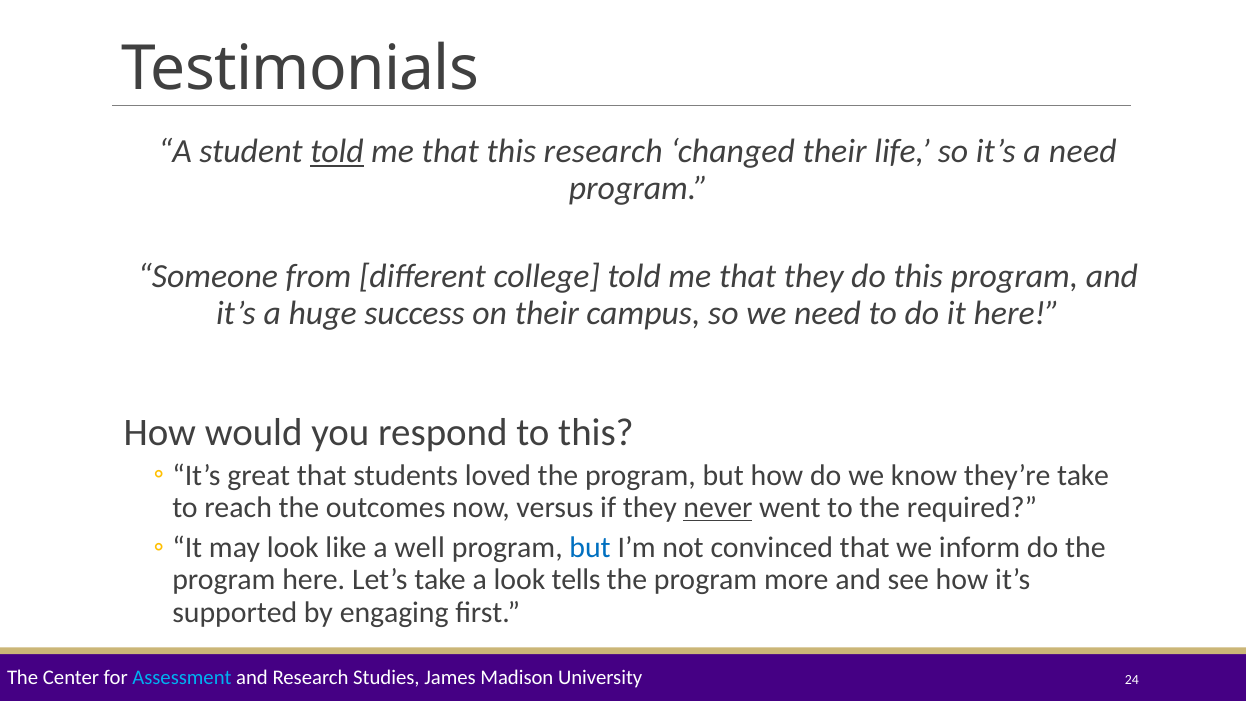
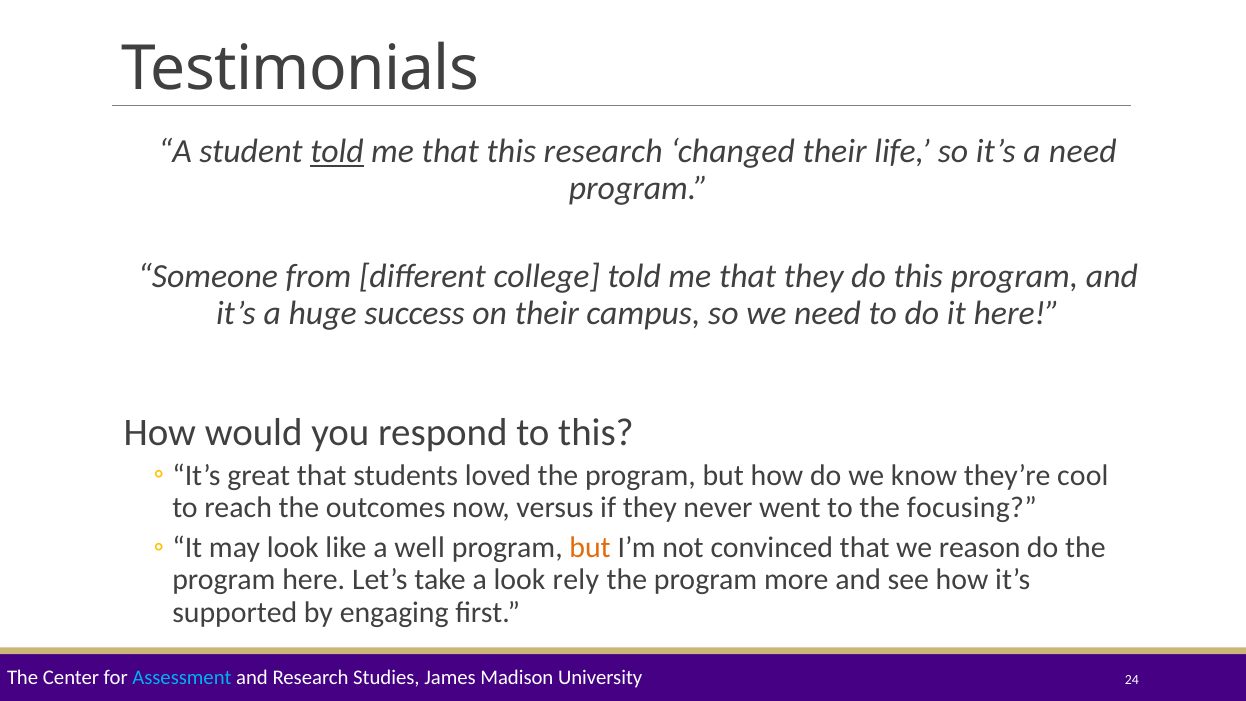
they’re take: take -> cool
never underline: present -> none
required: required -> focusing
but at (590, 548) colour: blue -> orange
inform: inform -> reason
tells: tells -> rely
